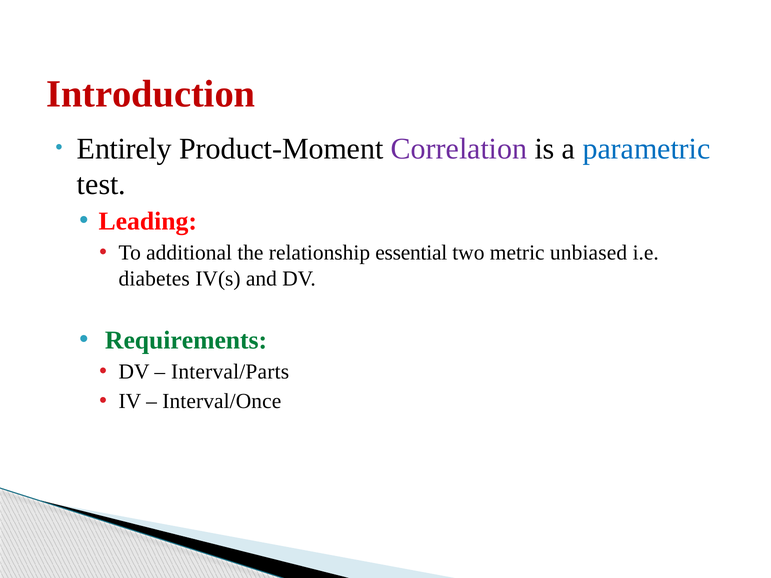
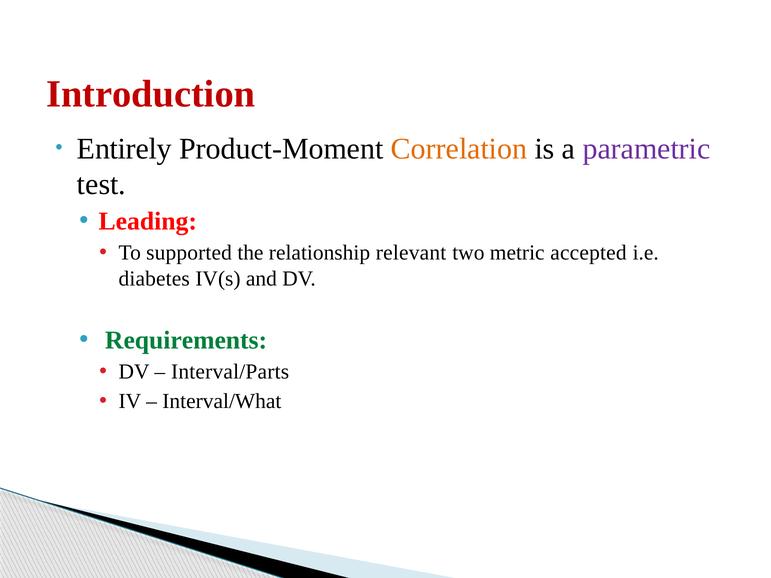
Correlation colour: purple -> orange
parametric colour: blue -> purple
additional: additional -> supported
essential: essential -> relevant
unbiased: unbiased -> accepted
Interval/Once: Interval/Once -> Interval/What
